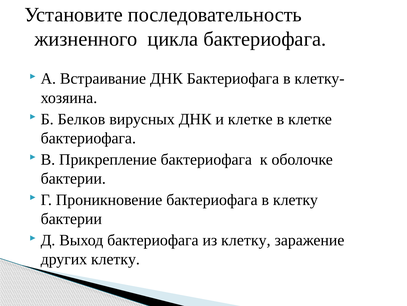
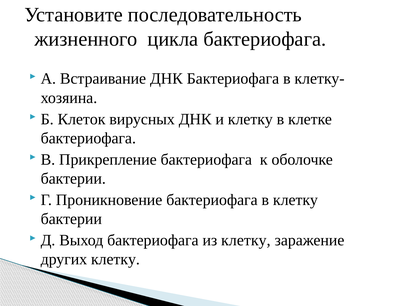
Белков: Белков -> Клеток
и клетке: клетке -> клетку
